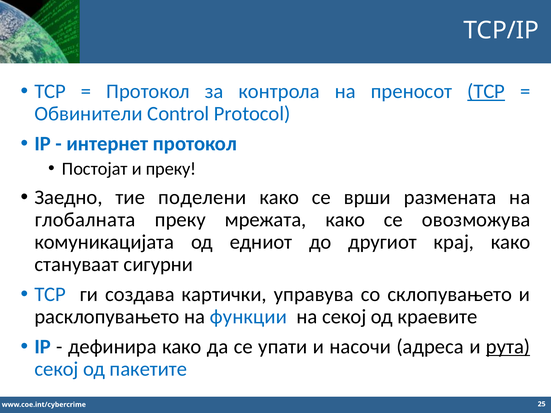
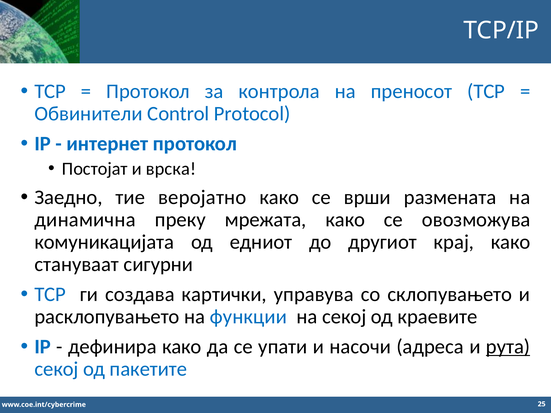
TCP at (486, 91) underline: present -> none
и преку: преку -> врска
поделени: поделени -> веројатно
глобалната: глобалната -> динамична
